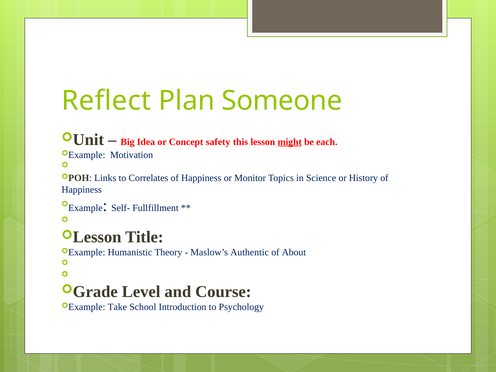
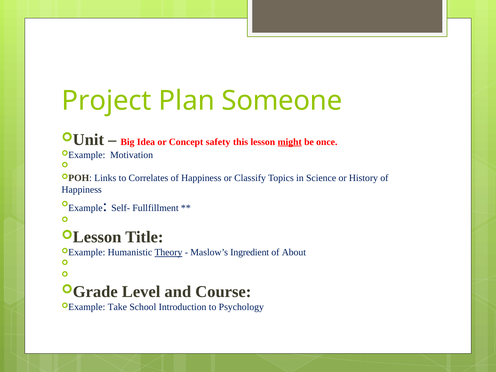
Reflect: Reflect -> Project
each: each -> once
Monitor: Monitor -> Classify
Theory underline: none -> present
Authentic: Authentic -> Ingredient
